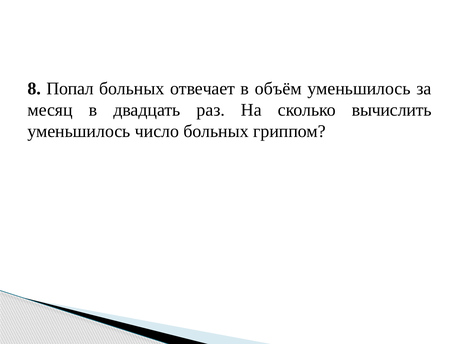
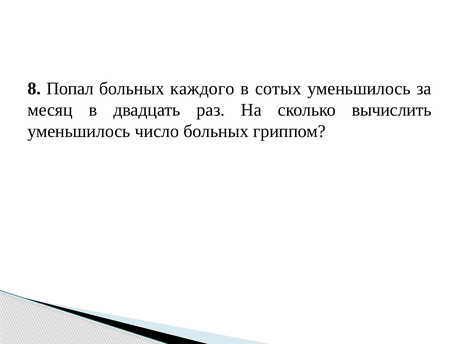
отвечает: отвечает -> каждого
объём: объём -> сотых
